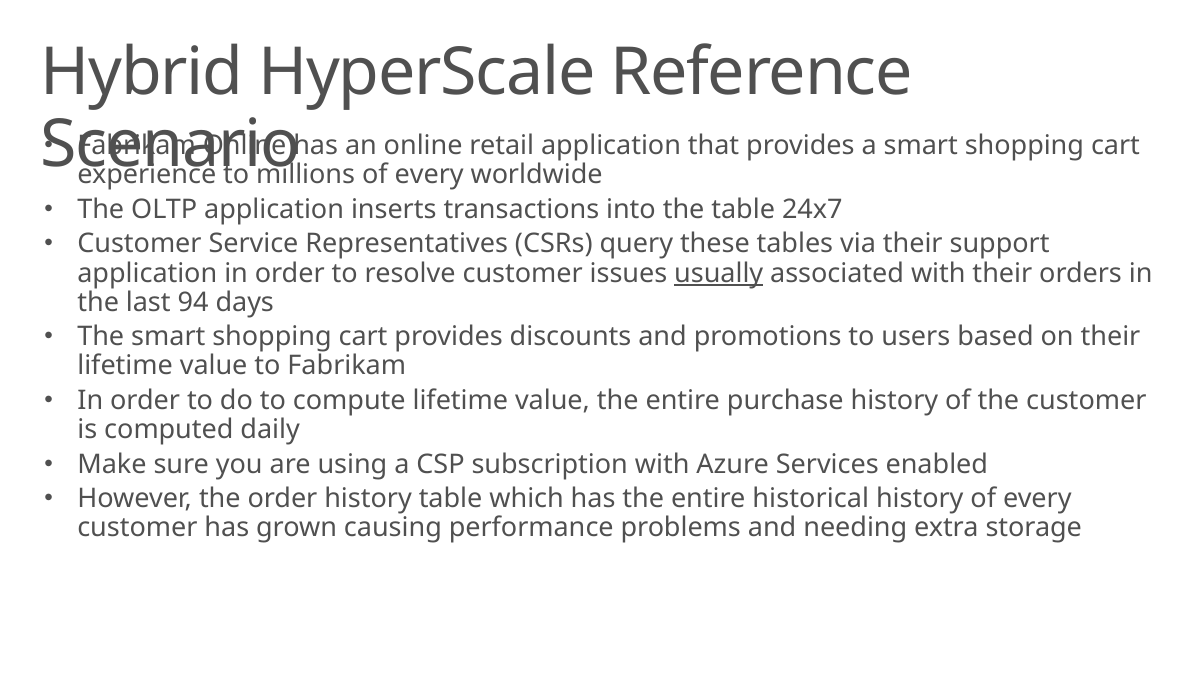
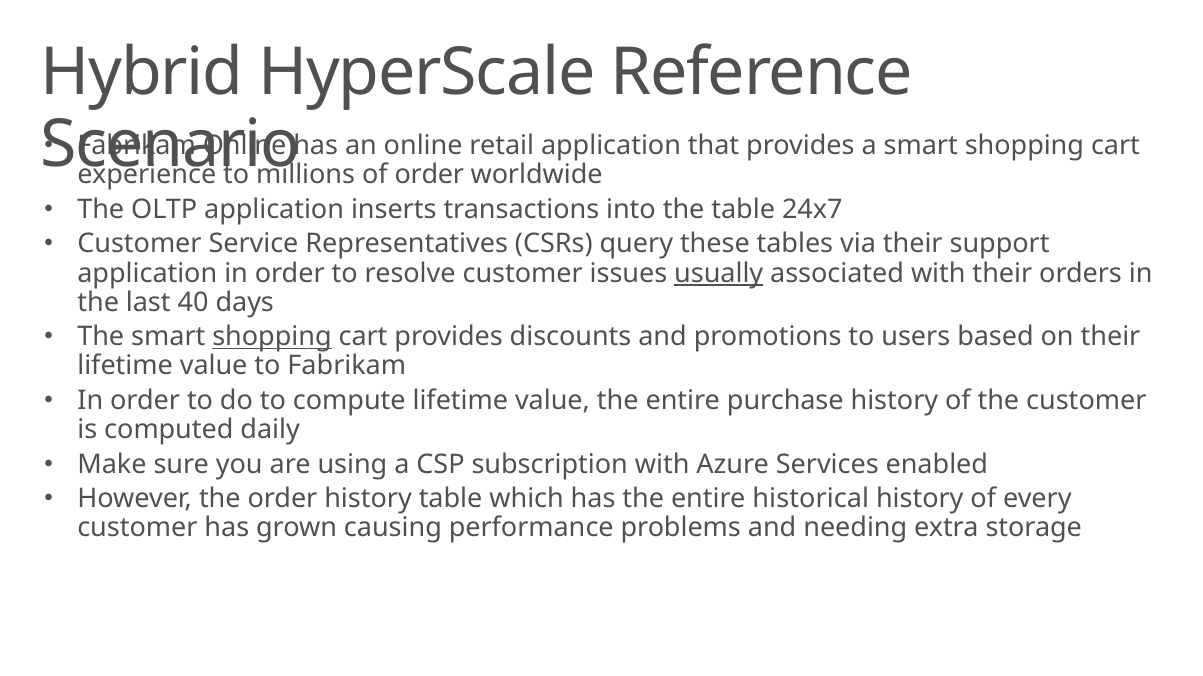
every at (429, 175): every -> order
94: 94 -> 40
shopping at (272, 337) underline: none -> present
